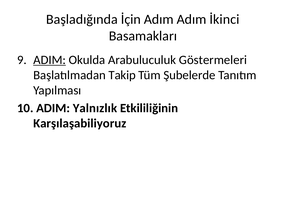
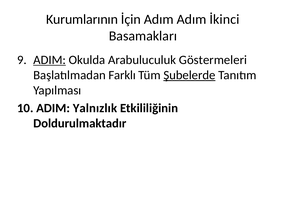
Başladığında: Başladığında -> Kurumlarının
Takip: Takip -> Farklı
Şubelerde underline: none -> present
Karşılaşabiliyoruz: Karşılaşabiliyoruz -> Doldurulmaktadır
